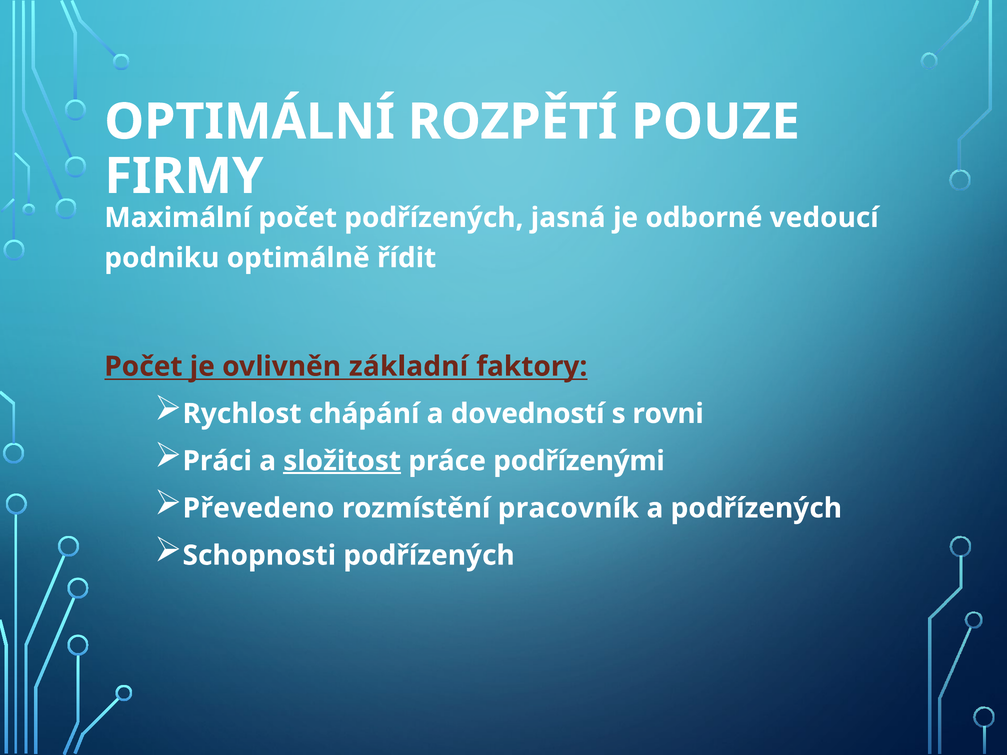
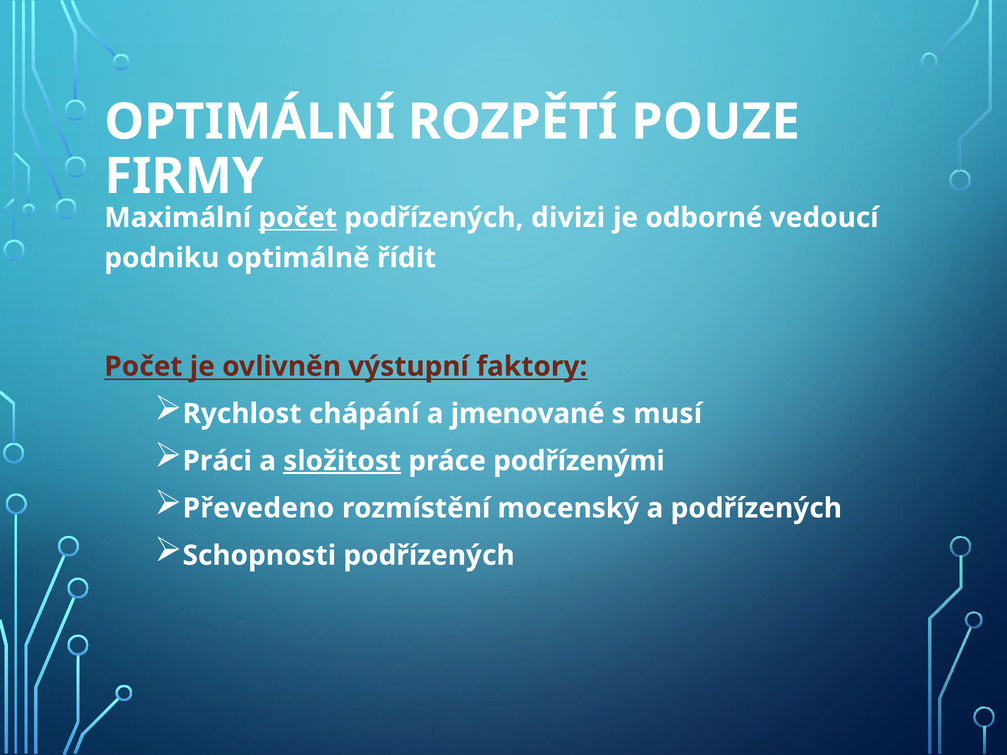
počet at (298, 218) underline: none -> present
jasná: jasná -> divizi
základní: základní -> výstupní
dovedností: dovedností -> jmenované
rovni: rovni -> musí
pracovník: pracovník -> mocenský
